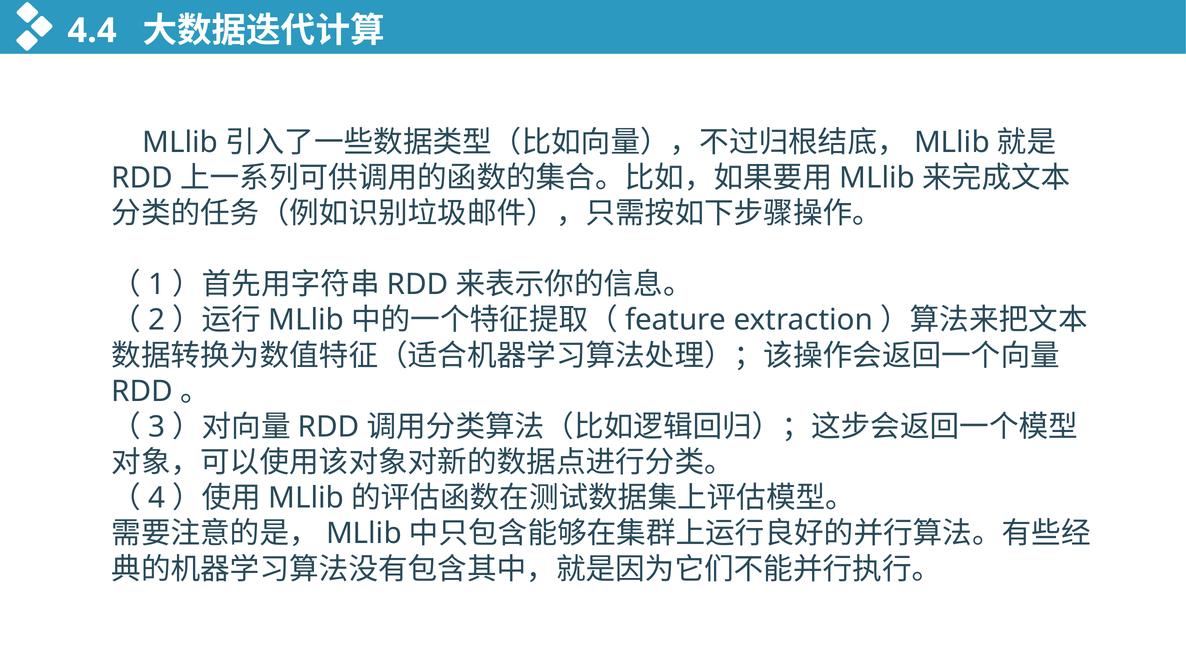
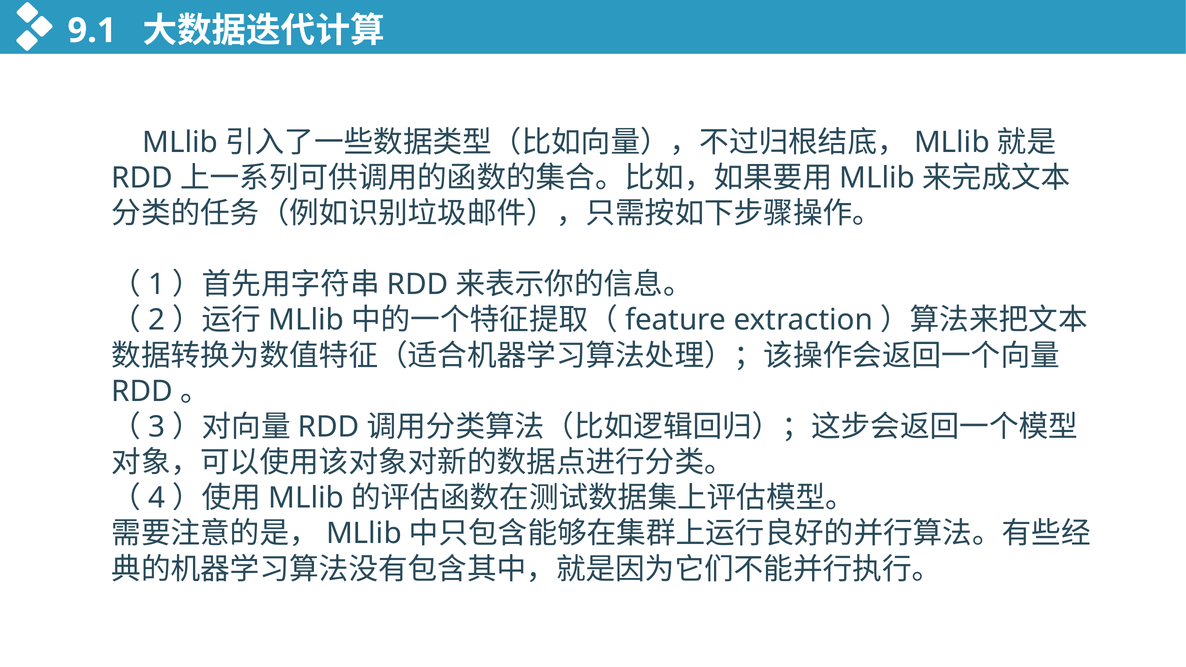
4.4: 4.4 -> 9.1
